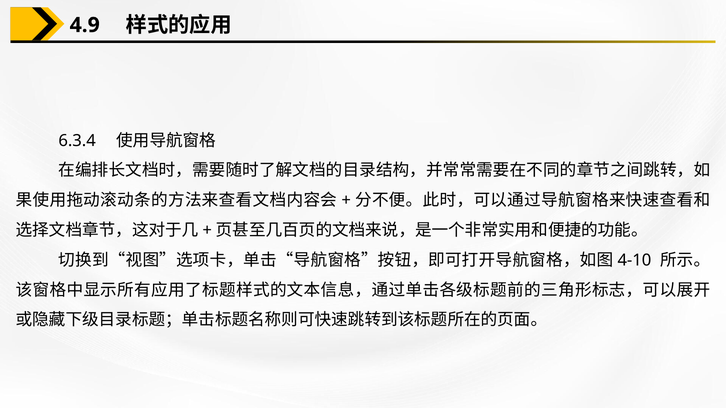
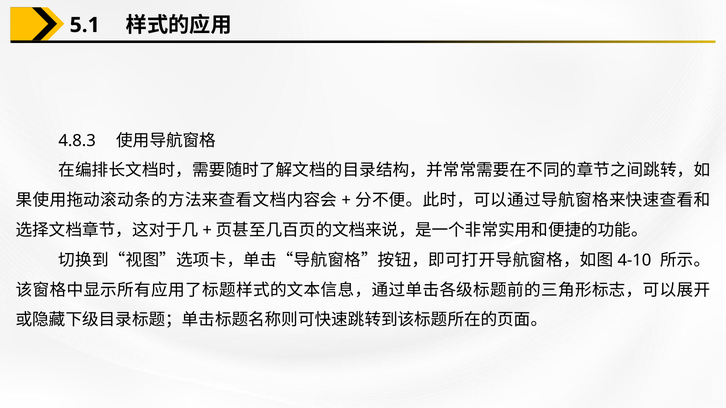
4.9: 4.9 -> 5.1
6.3.4: 6.3.4 -> 4.8.3
